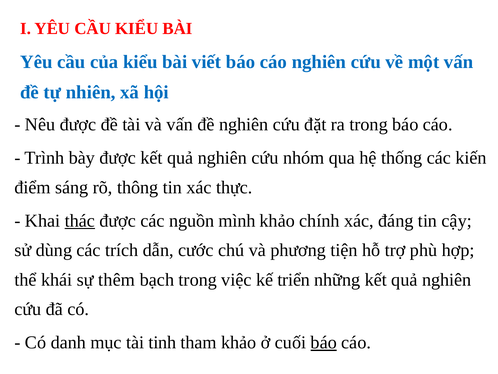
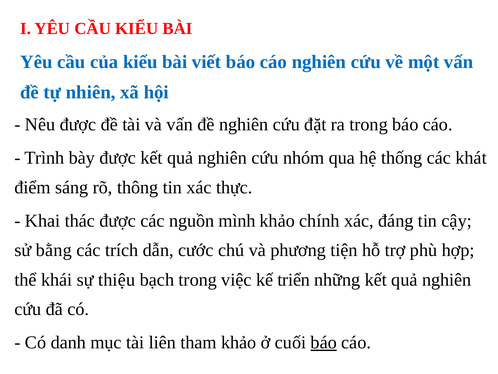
kiến: kiến -> khát
thác underline: present -> none
dùng: dùng -> bằng
thêm: thêm -> thiệu
tinh: tinh -> liên
